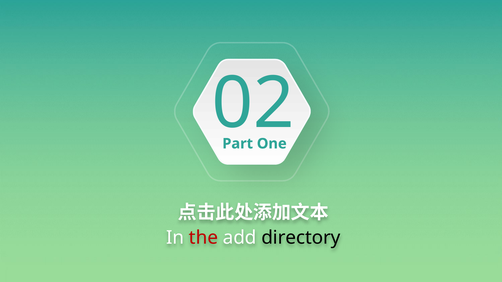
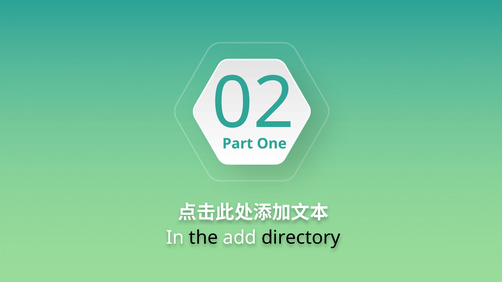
the colour: red -> black
